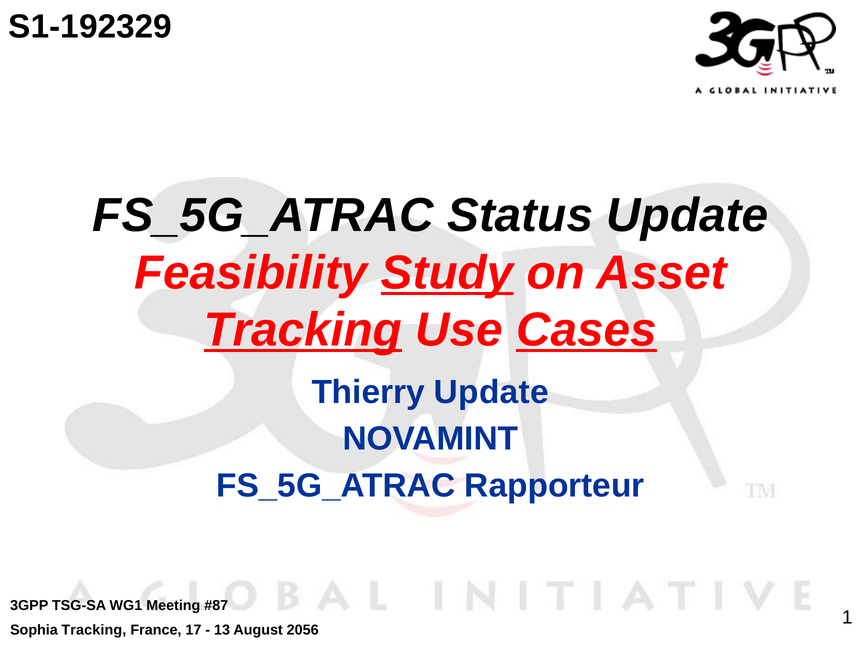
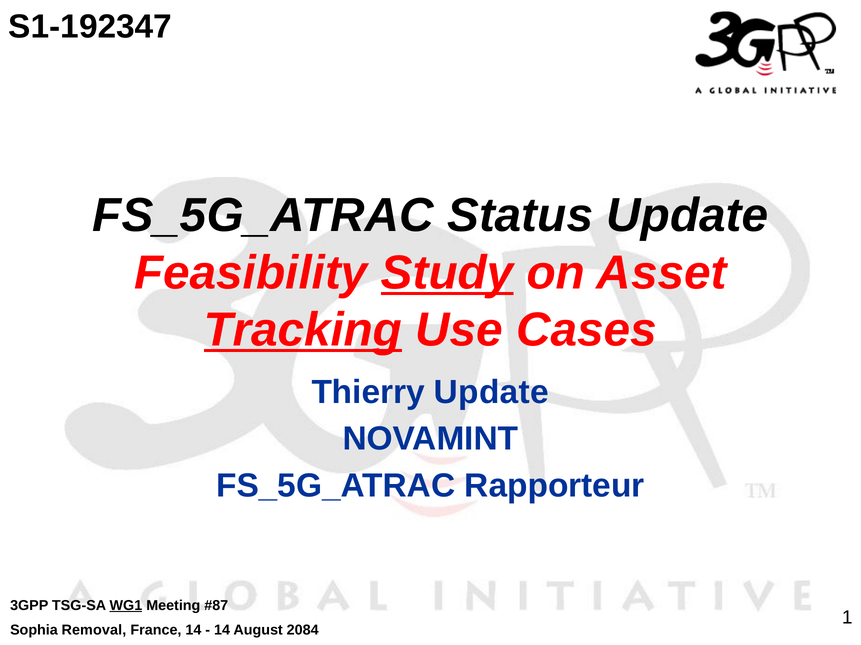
S1-192329: S1-192329 -> S1-192347
Cases underline: present -> none
WG1 underline: none -> present
Sophia Tracking: Tracking -> Removal
France 17: 17 -> 14
13 at (222, 631): 13 -> 14
2056: 2056 -> 2084
